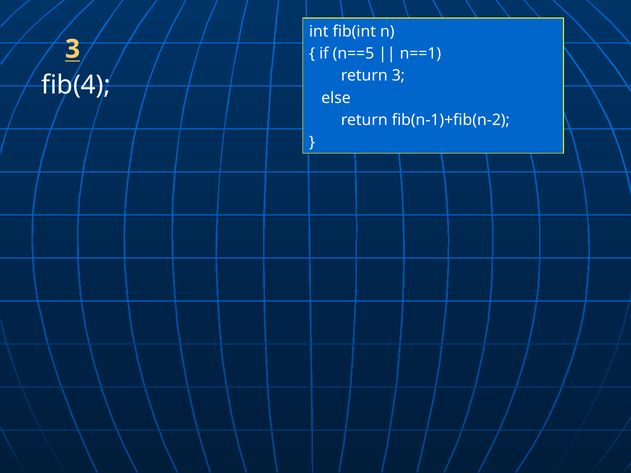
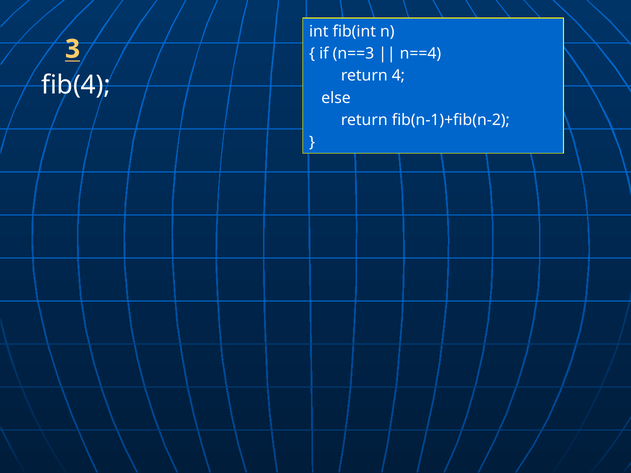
n==5: n==5 -> n==3
n==1: n==1 -> n==4
return 3: 3 -> 4
